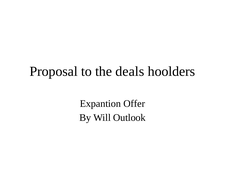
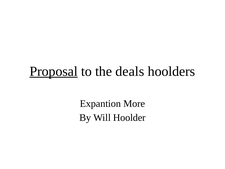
Proposal underline: none -> present
Offer: Offer -> More
Outlook: Outlook -> Hoolder
